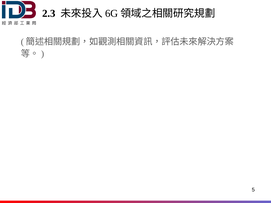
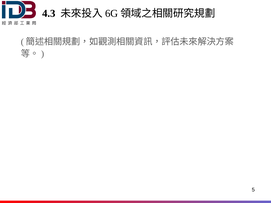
2.3: 2.3 -> 4.3
